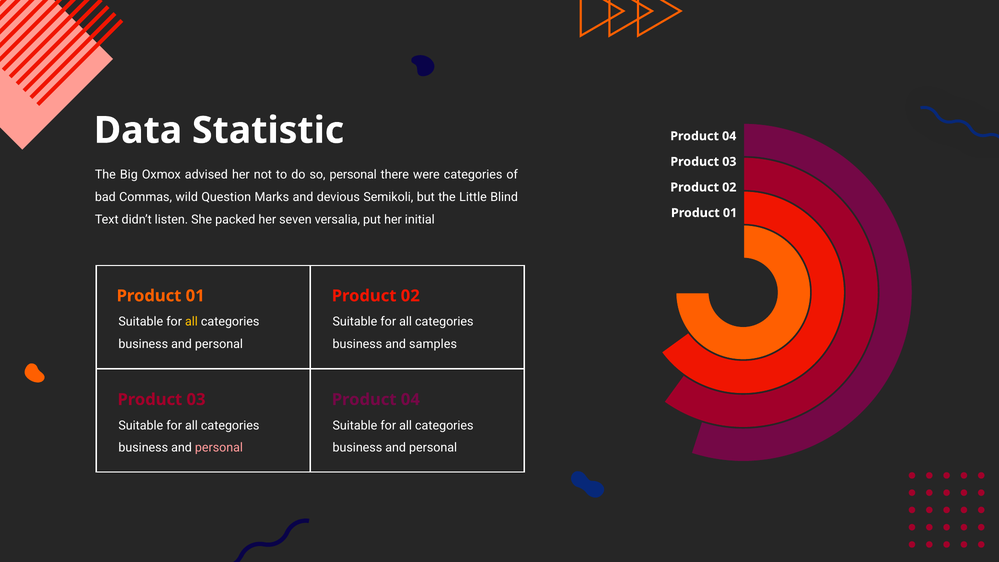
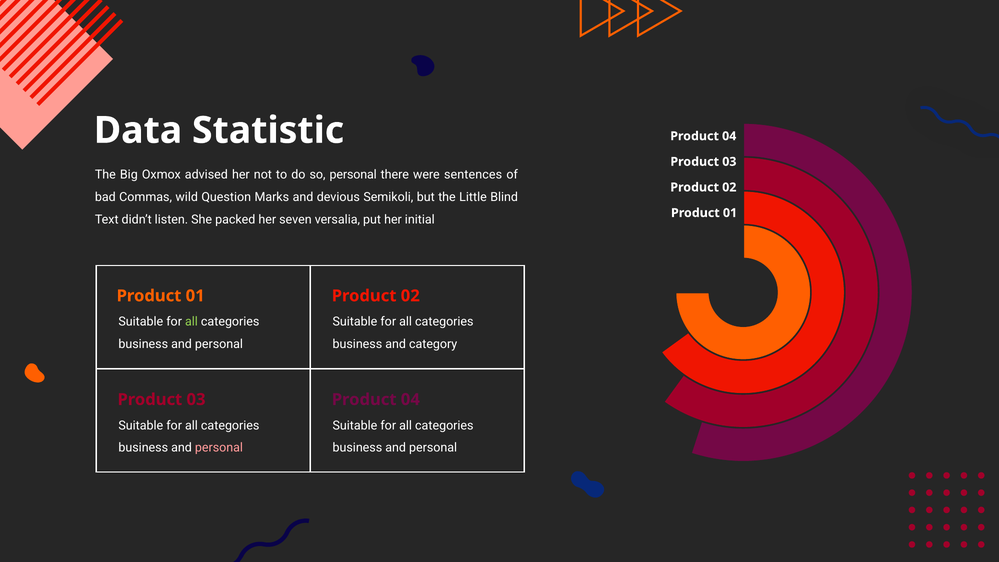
were categories: categories -> sentences
all at (191, 322) colour: yellow -> light green
samples: samples -> category
